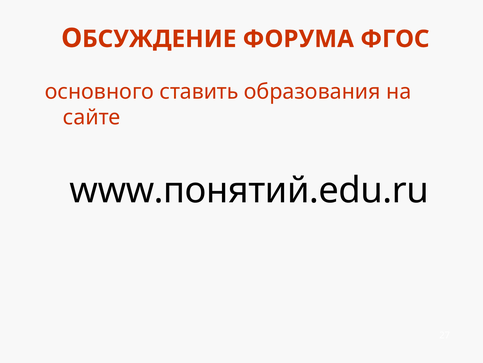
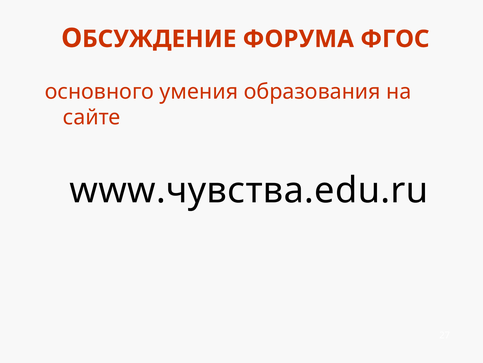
ставить: ставить -> умения
www.понятий.edu.ru: www.понятий.edu.ru -> www.чувства.edu.ru
